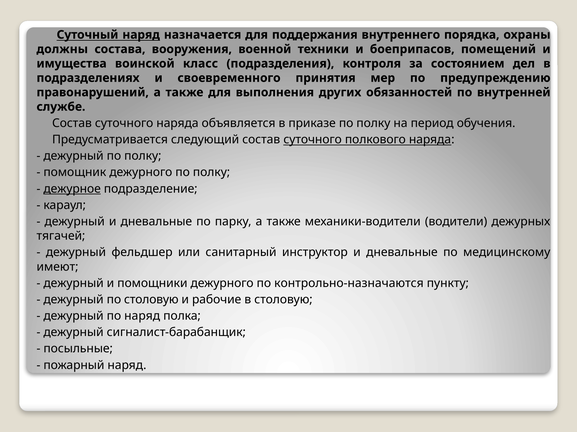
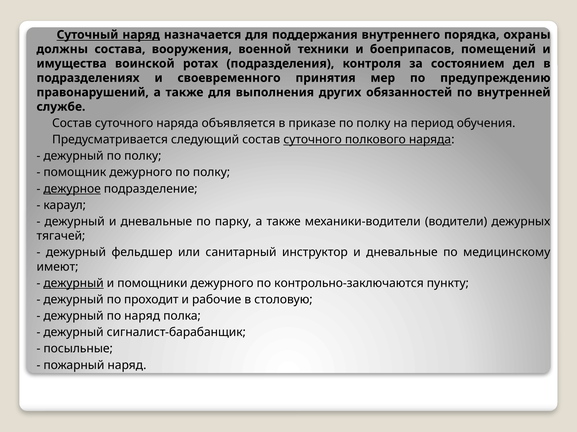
класс: класс -> ротах
дежурный at (74, 284) underline: none -> present
контрольно-назначаются: контрольно-назначаются -> контрольно-заключаются
по столовую: столовую -> проходит
